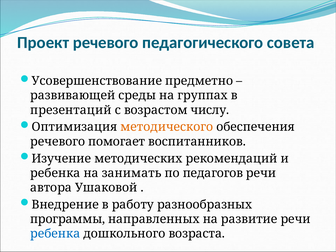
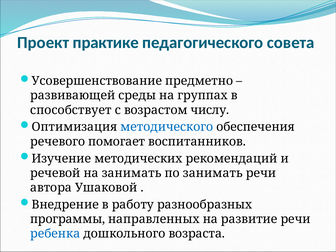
Проект речевого: речевого -> практике
презентаций: презентаций -> способствует
методического colour: orange -> blue
ребенка at (55, 173): ребенка -> речевой
по педагогов: педагогов -> занимать
